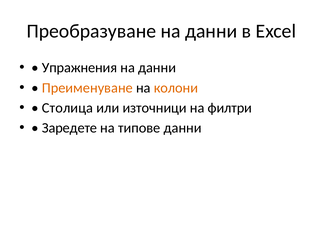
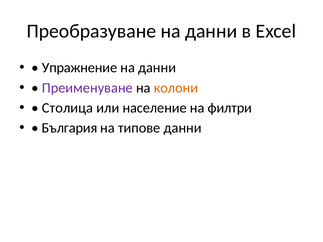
Упражнения: Упражнения -> Упражнение
Преименуване colour: orange -> purple
източници: източници -> население
Заредете: Заредете -> България
